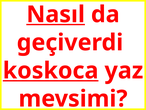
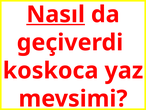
koskoca underline: present -> none
